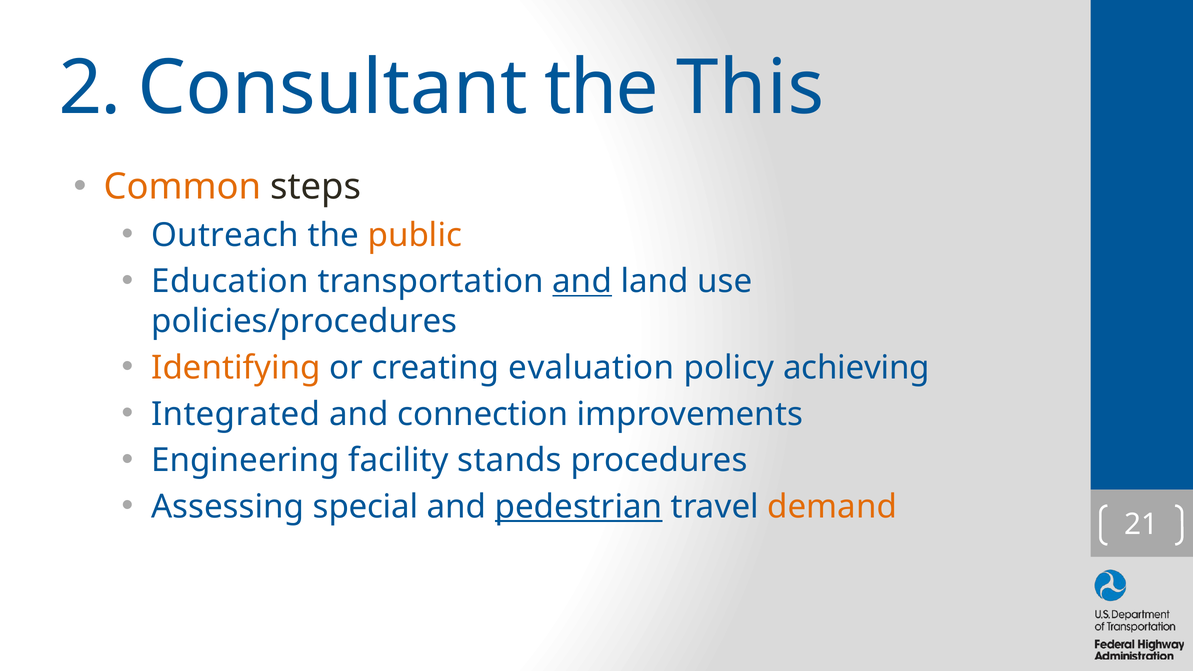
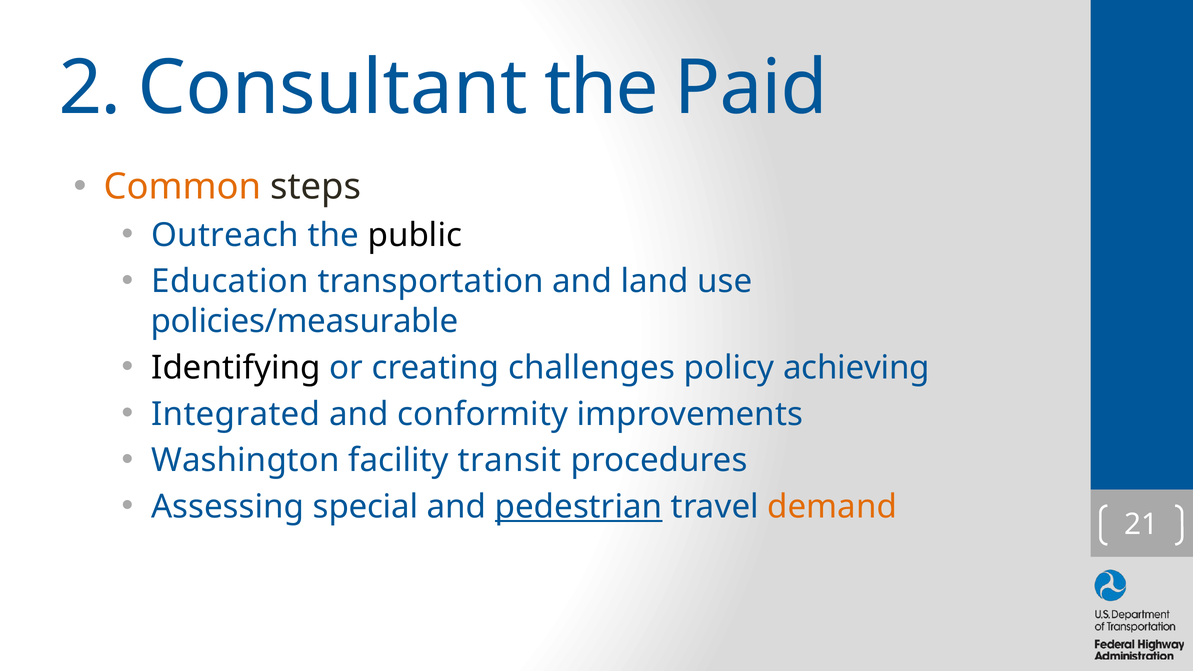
This: This -> Paid
public colour: orange -> black
and at (582, 282) underline: present -> none
policies/procedures: policies/procedures -> policies/measurable
Identifying colour: orange -> black
evaluation: evaluation -> challenges
connection: connection -> conformity
Engineering: Engineering -> Washington
stands: stands -> transit
